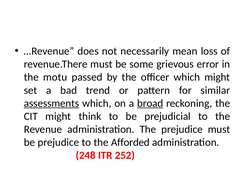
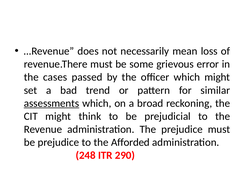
motu: motu -> cases
broad underline: present -> none
252: 252 -> 290
